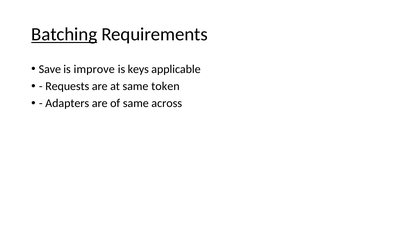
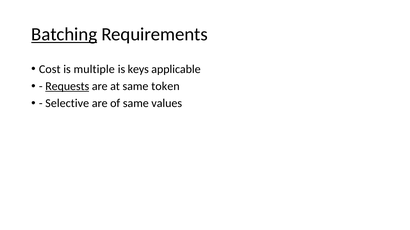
Save: Save -> Cost
improve: improve -> multiple
Requests underline: none -> present
Adapters: Adapters -> Selective
across: across -> values
